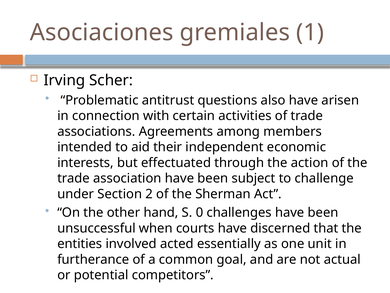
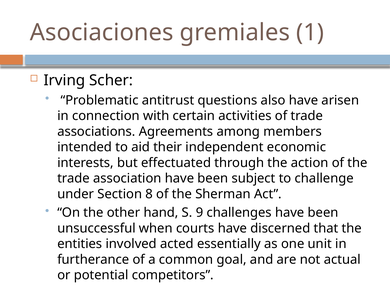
2: 2 -> 8
0: 0 -> 9
